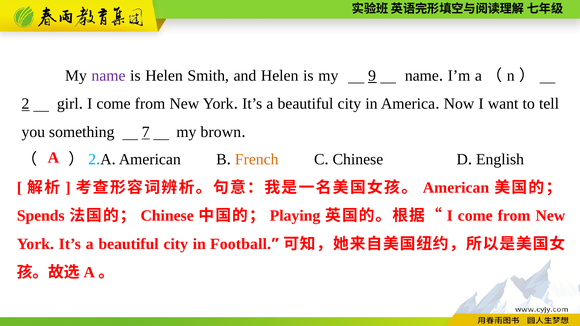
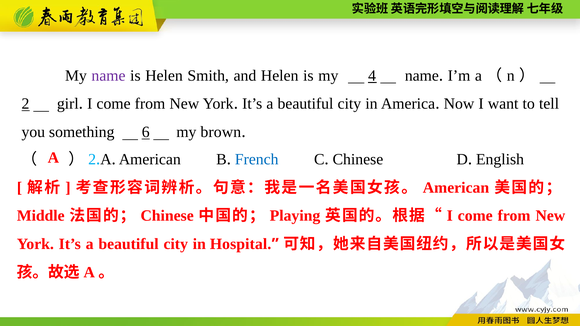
9: 9 -> 4
7: 7 -> 6
French colour: orange -> blue
Spends: Spends -> Middle
Football: Football -> Hospital
